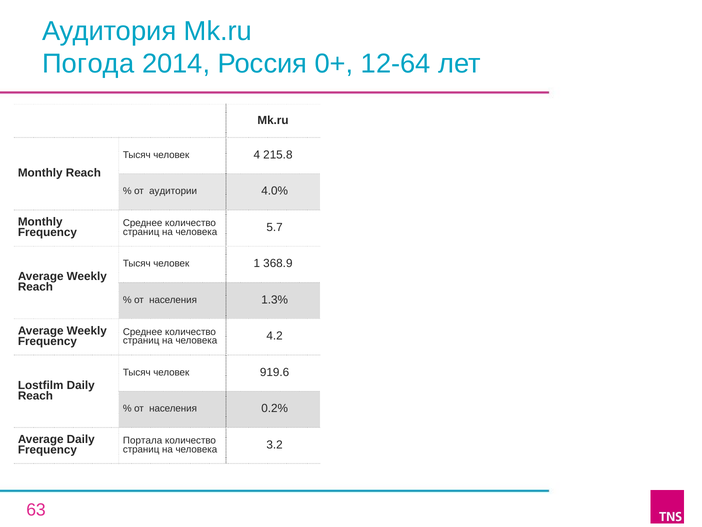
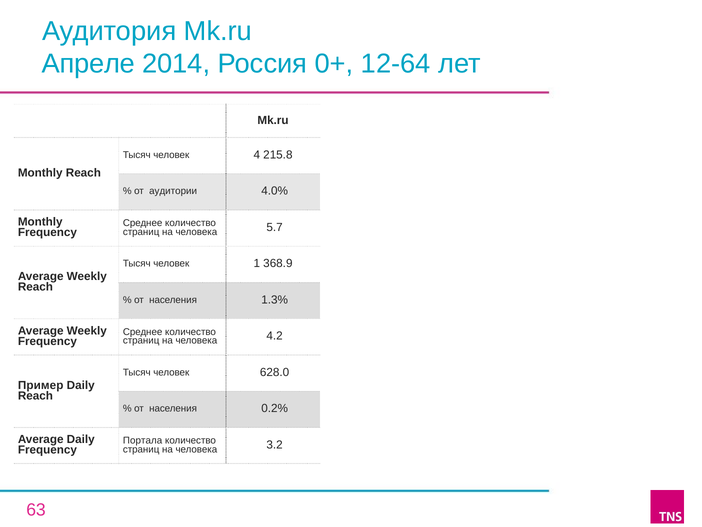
Погода: Погода -> Апреле
919.6: 919.6 -> 628.0
Lostfilm: Lostfilm -> Пример
